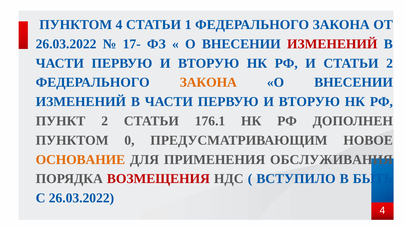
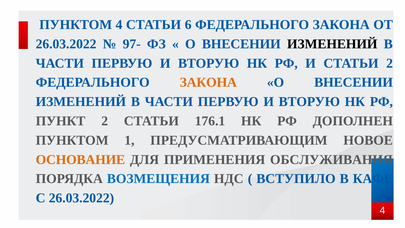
1: 1 -> 6
17-: 17- -> 97-
ИЗМЕНЕНИЙ at (332, 44) colour: red -> black
0: 0 -> 1
ВОЗМЕЩЕНИЯ colour: red -> blue
БЫТЬ: БЫТЬ -> КАФЕ
